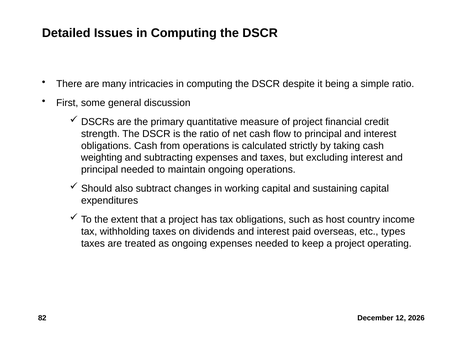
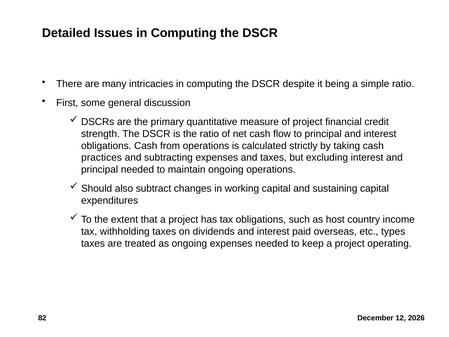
weighting: weighting -> practices
